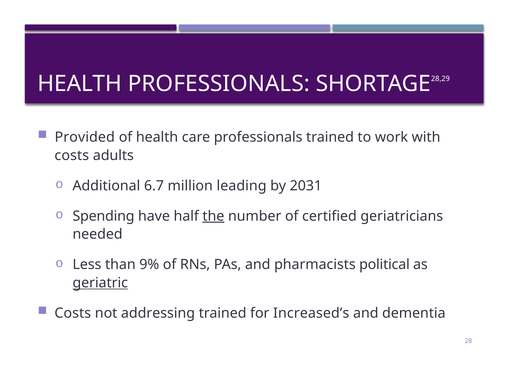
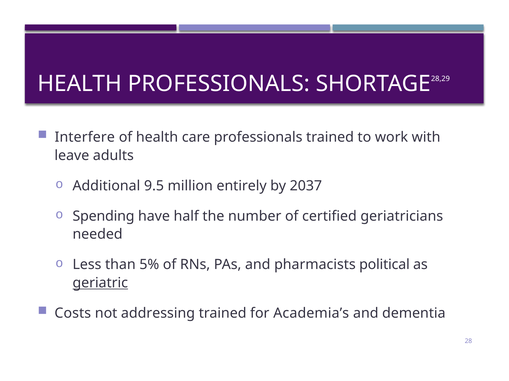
Provided: Provided -> Interfere
costs at (72, 156): costs -> leave
6.7: 6.7 -> 9.5
leading: leading -> entirely
2031: 2031 -> 2037
the underline: present -> none
9%: 9% -> 5%
Increased’s: Increased’s -> Academia’s
